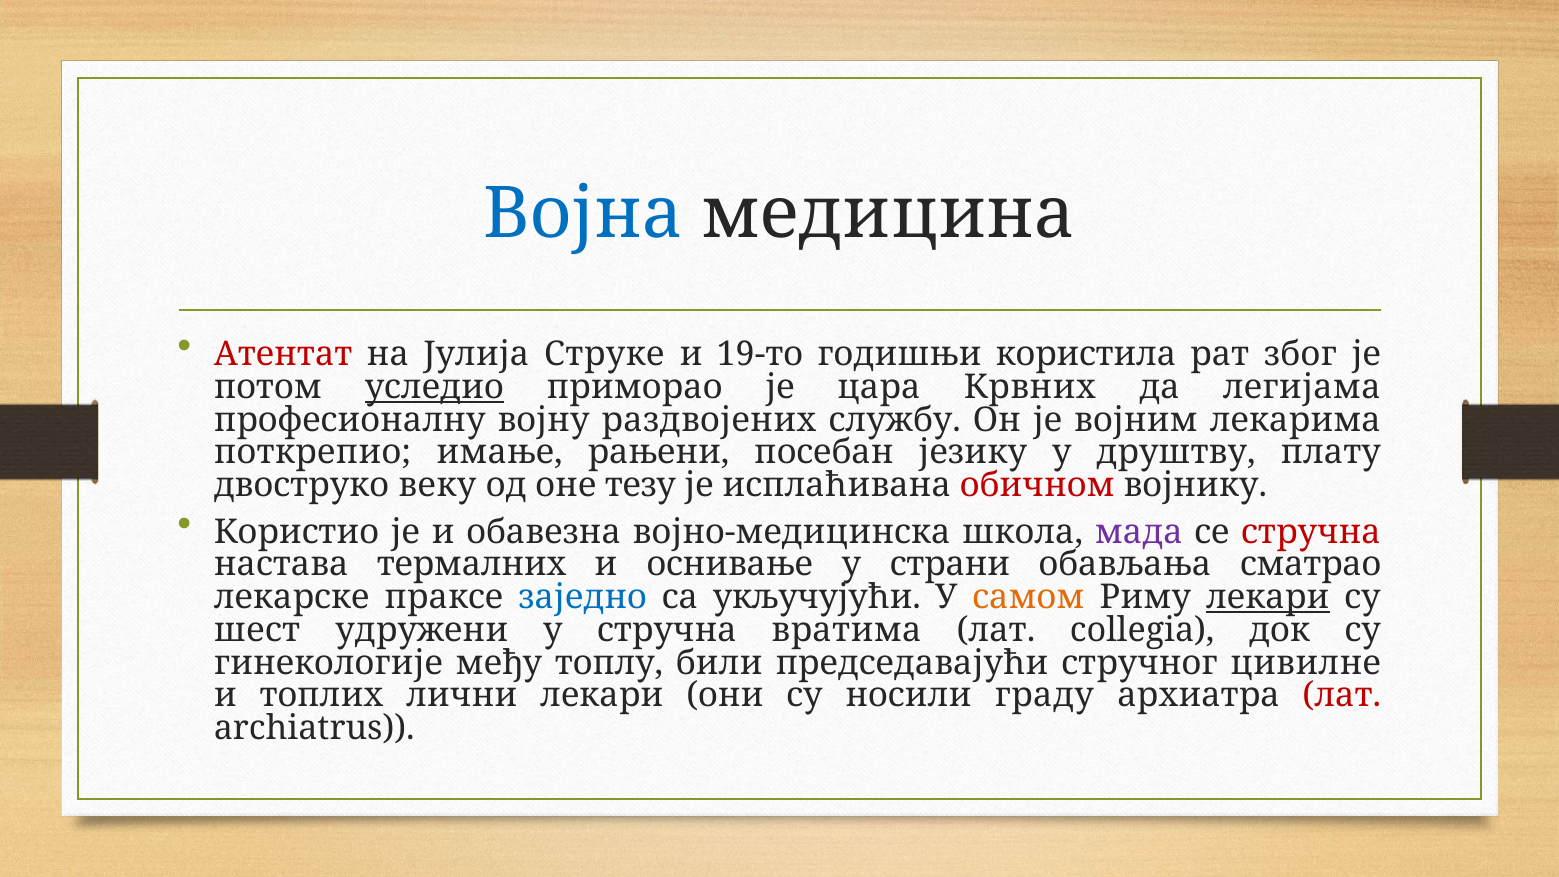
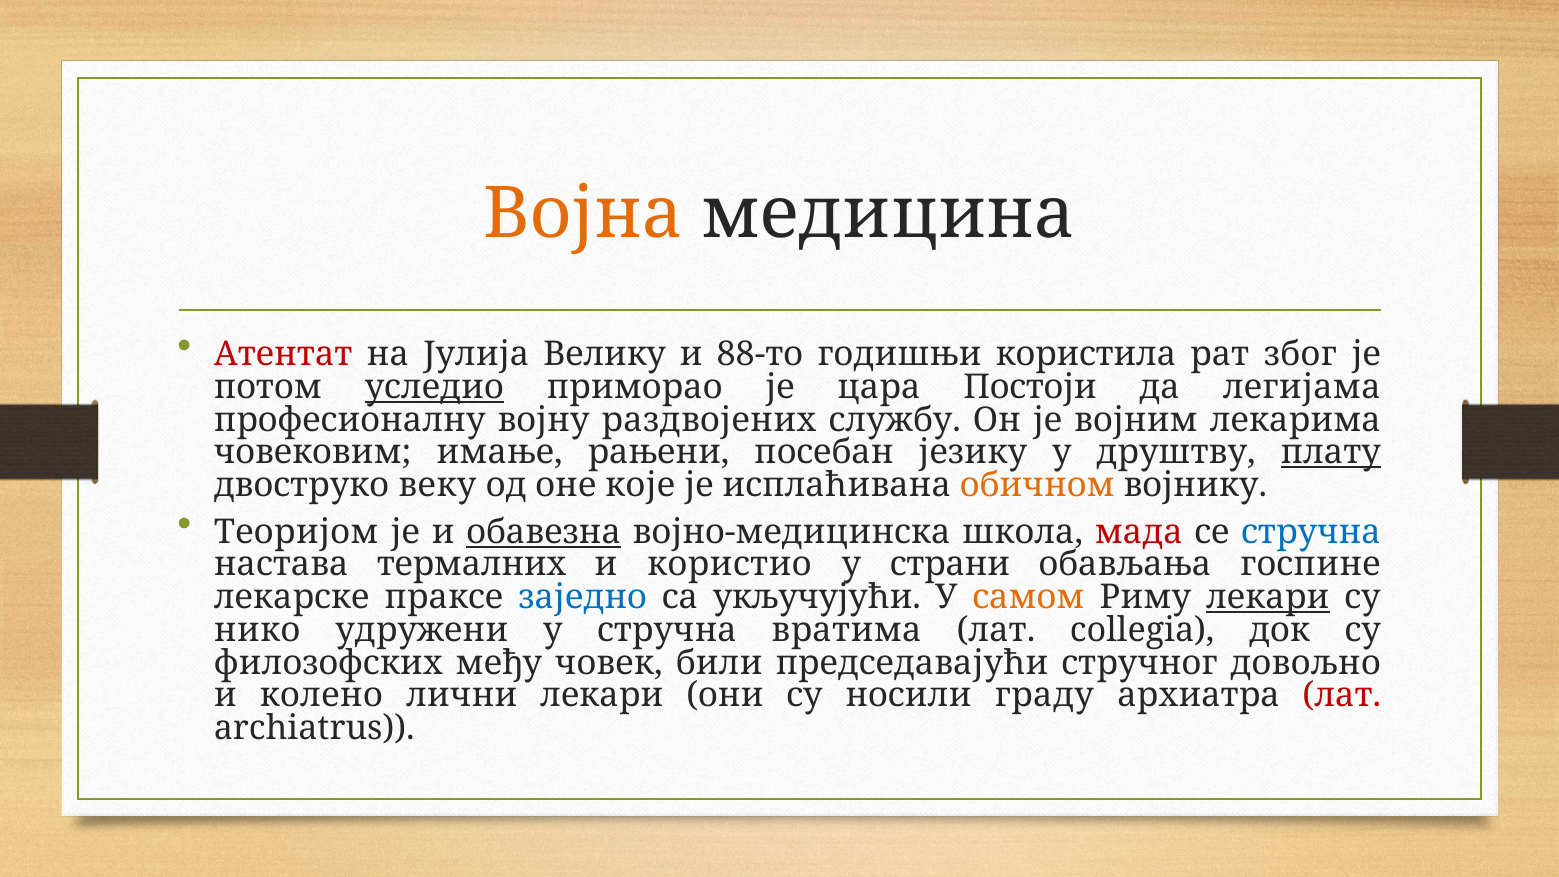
Војна colour: blue -> orange
Струке: Струке -> Велику
19-то: 19-то -> 88-то
Крвних: Крвних -> Постоји
поткрепио: поткрепио -> човековим
плату underline: none -> present
тезу: тезу -> које
обичном colour: red -> orange
Користио: Користио -> Теоријом
обавезна underline: none -> present
мада colour: purple -> red
стручна at (1311, 532) colour: red -> blue
оснивање: оснивање -> користио
сматрао: сматрао -> госпине
шест: шест -> нико
гинекологије: гинекологије -> филозофских
топлу: топлу -> човек
цивилне: цивилне -> довољно
топлих: топлих -> колено
